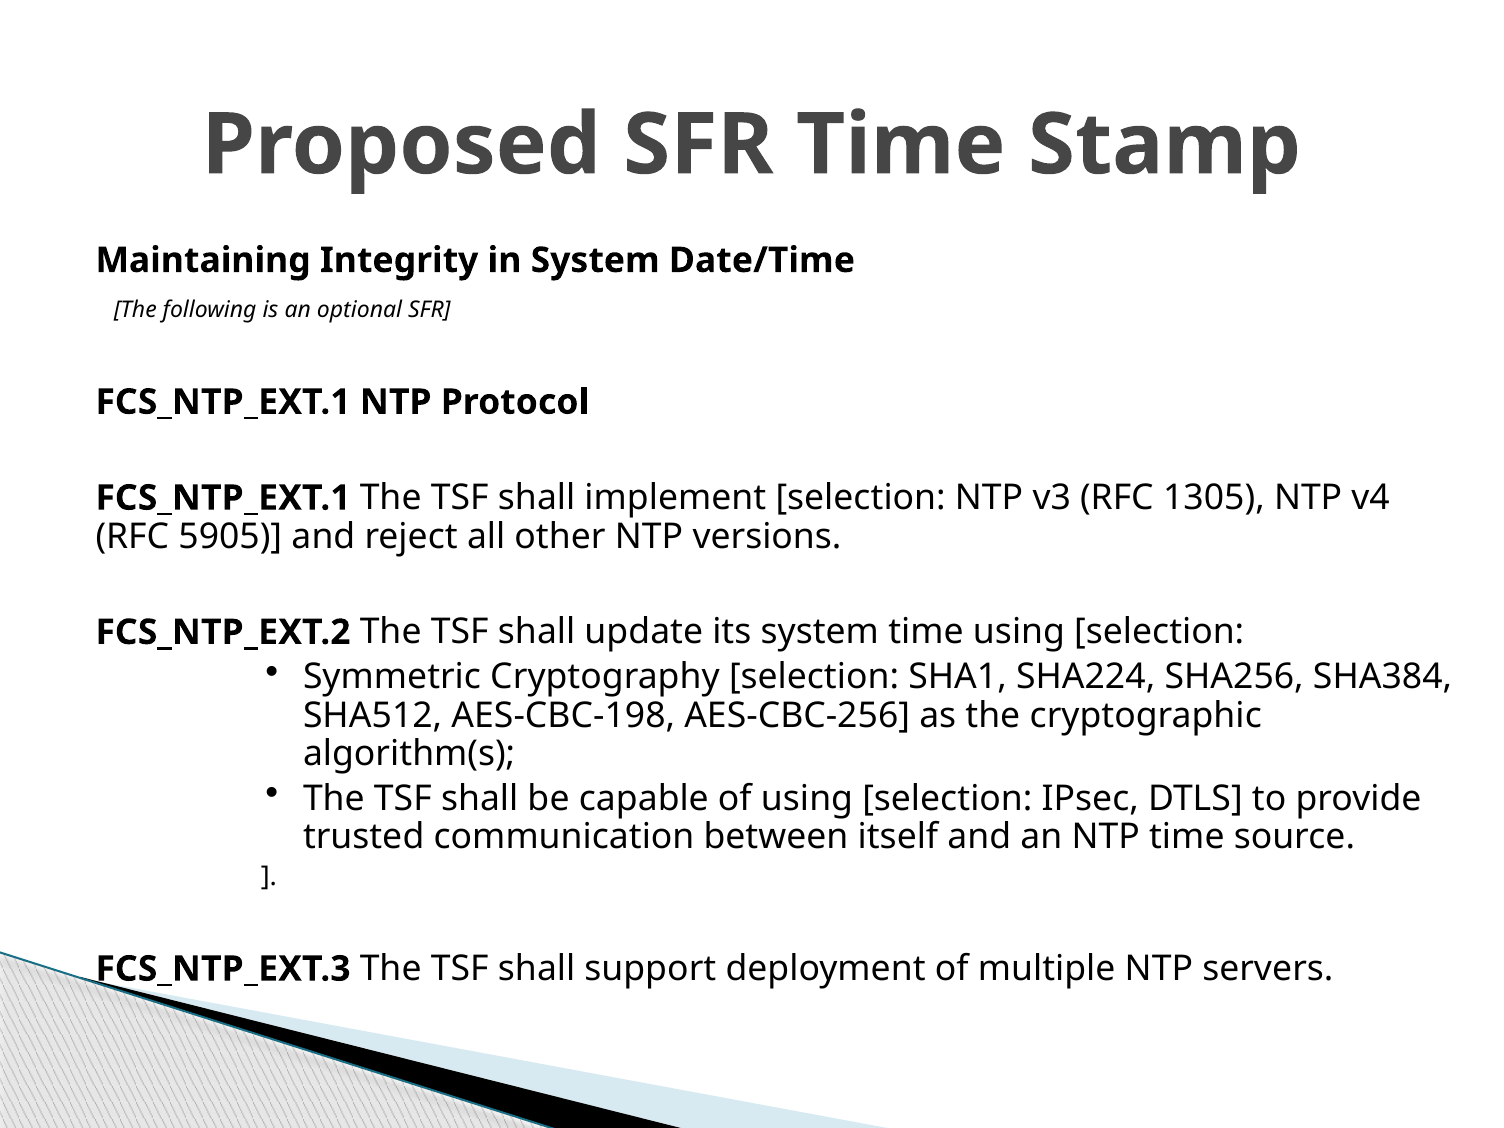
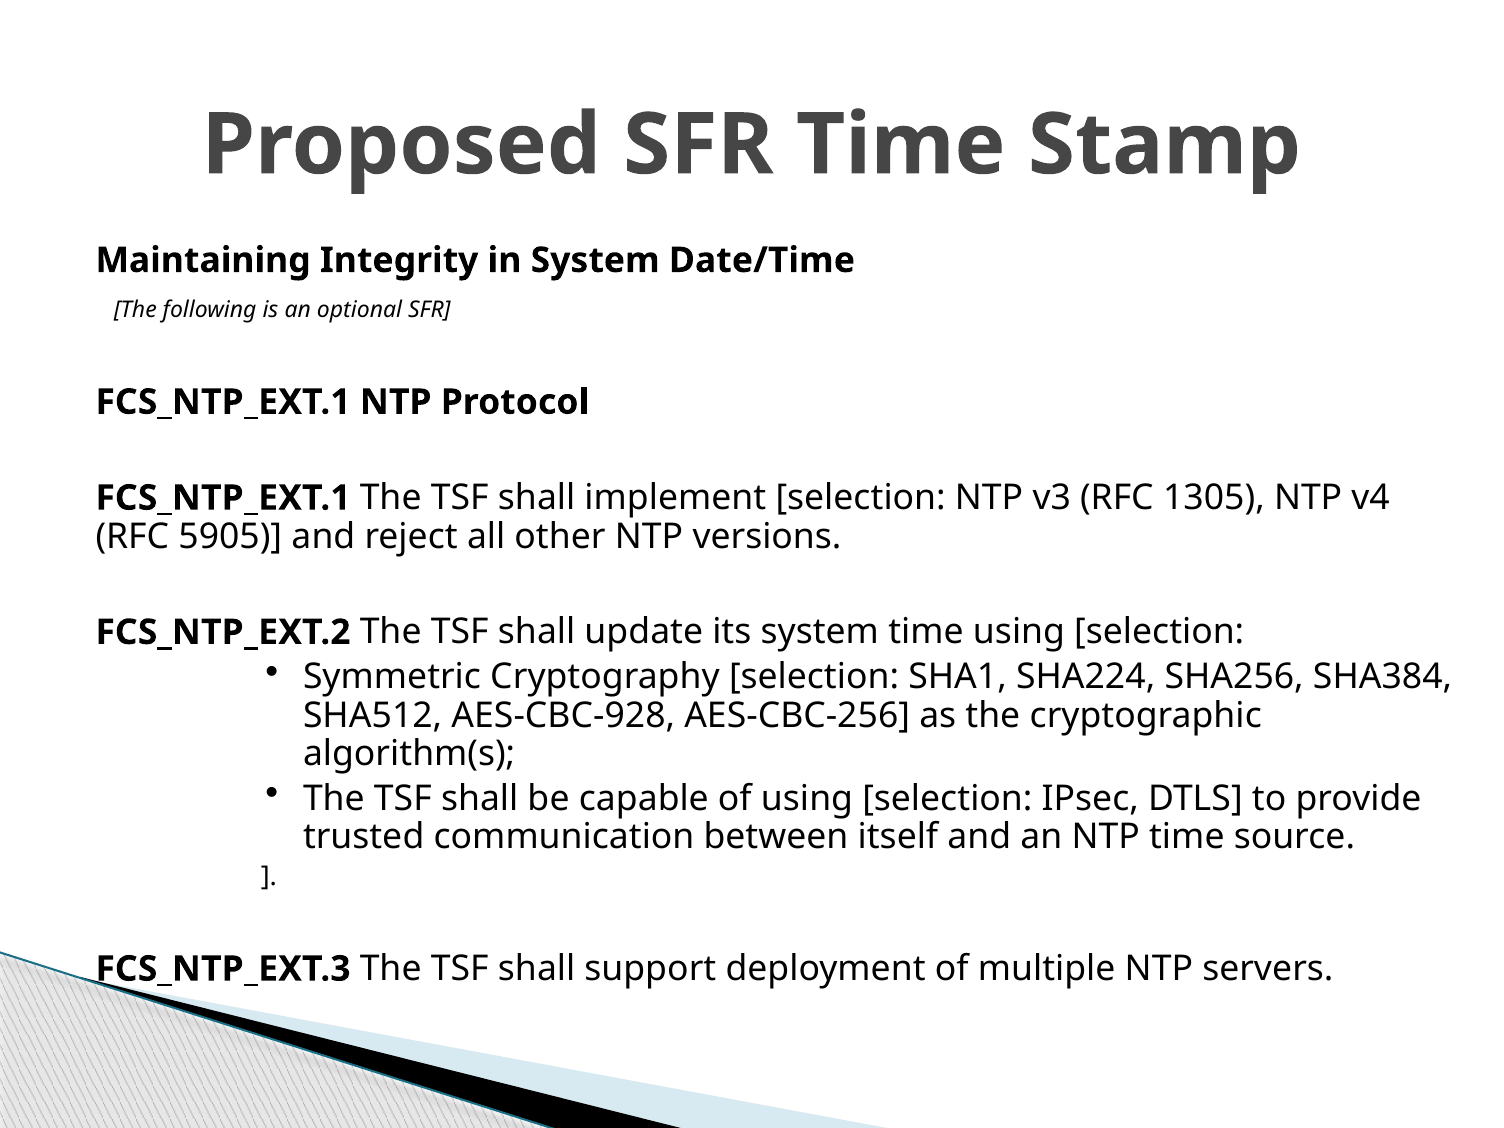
AES-CBC-198: AES-CBC-198 -> AES-CBC-928
